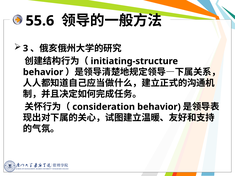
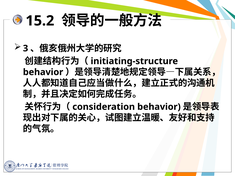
55.6: 55.6 -> 15.2
